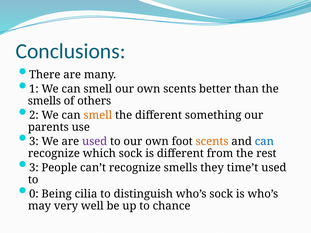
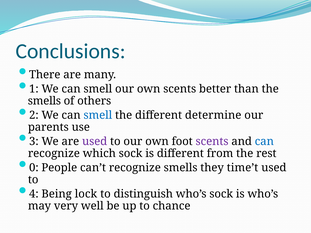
smell at (98, 115) colour: orange -> blue
something: something -> determine
scents at (212, 142) colour: orange -> purple
3 at (34, 168): 3 -> 0
0: 0 -> 4
cilia: cilia -> lock
